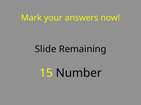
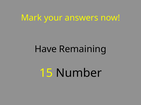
Slide: Slide -> Have
